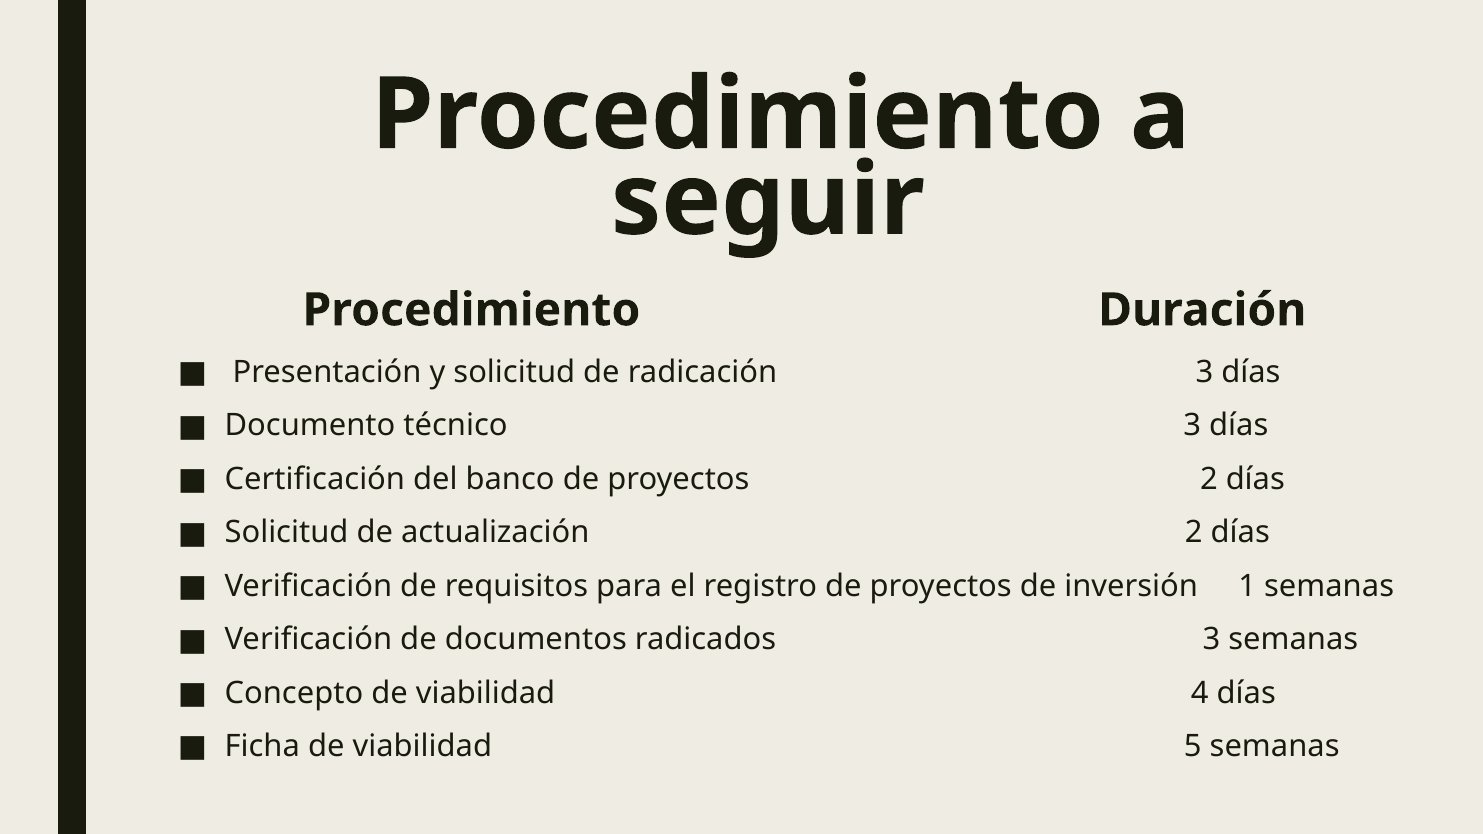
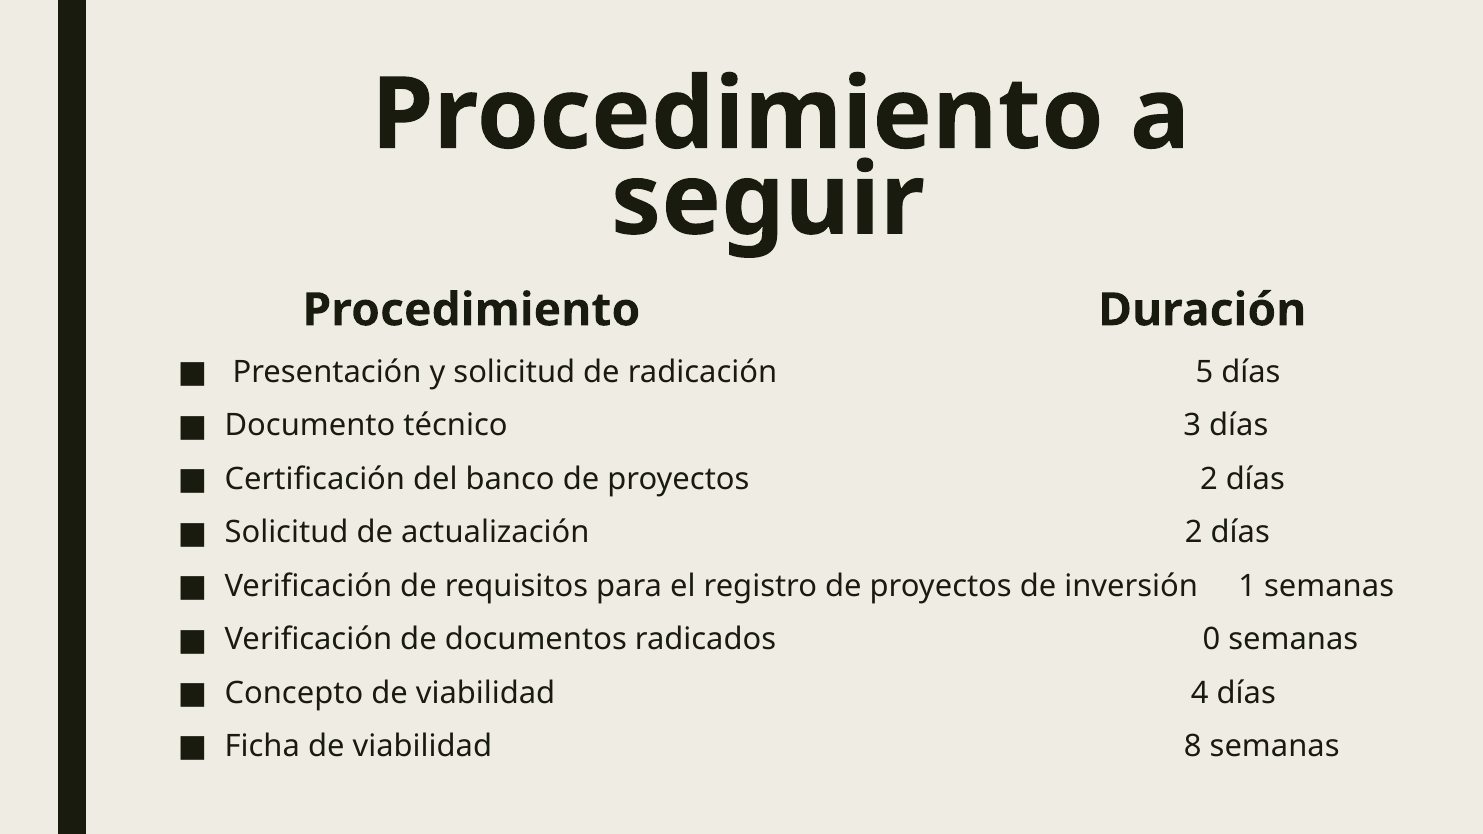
radicación 3: 3 -> 5
radicados 3: 3 -> 0
5: 5 -> 8
